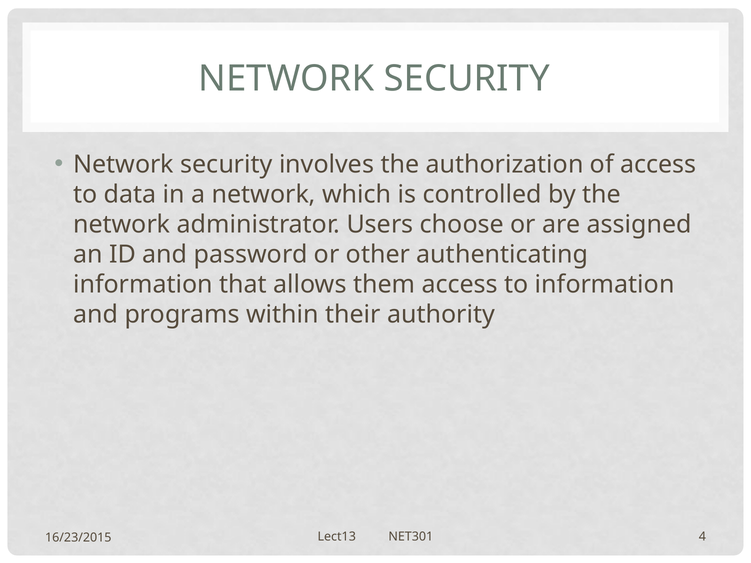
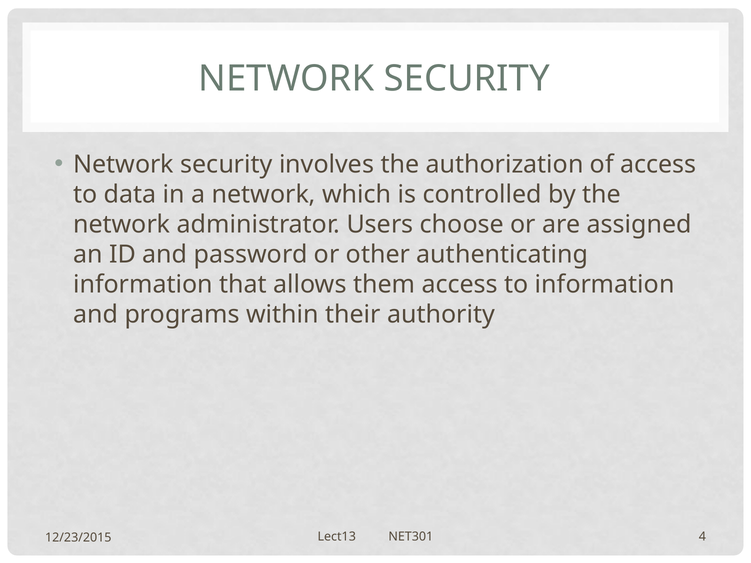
16/23/2015: 16/23/2015 -> 12/23/2015
